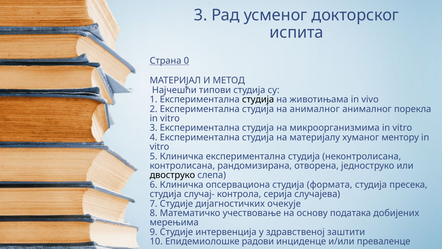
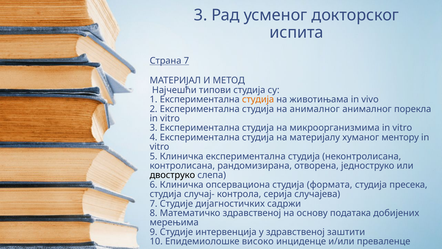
Страна 0: 0 -> 7
студија at (258, 99) colour: black -> orange
очекује: очекује -> садржи
Математичко учествовање: учествовање -> здравственој
радови: радови -> високо
